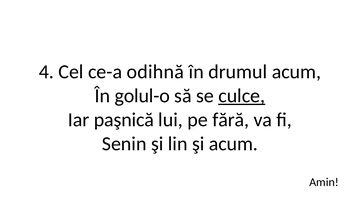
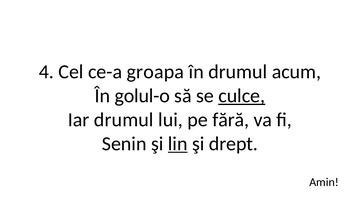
odihnă: odihnă -> groapa
Iar paşnică: paşnică -> drumul
lin underline: none -> present
şi acum: acum -> drept
